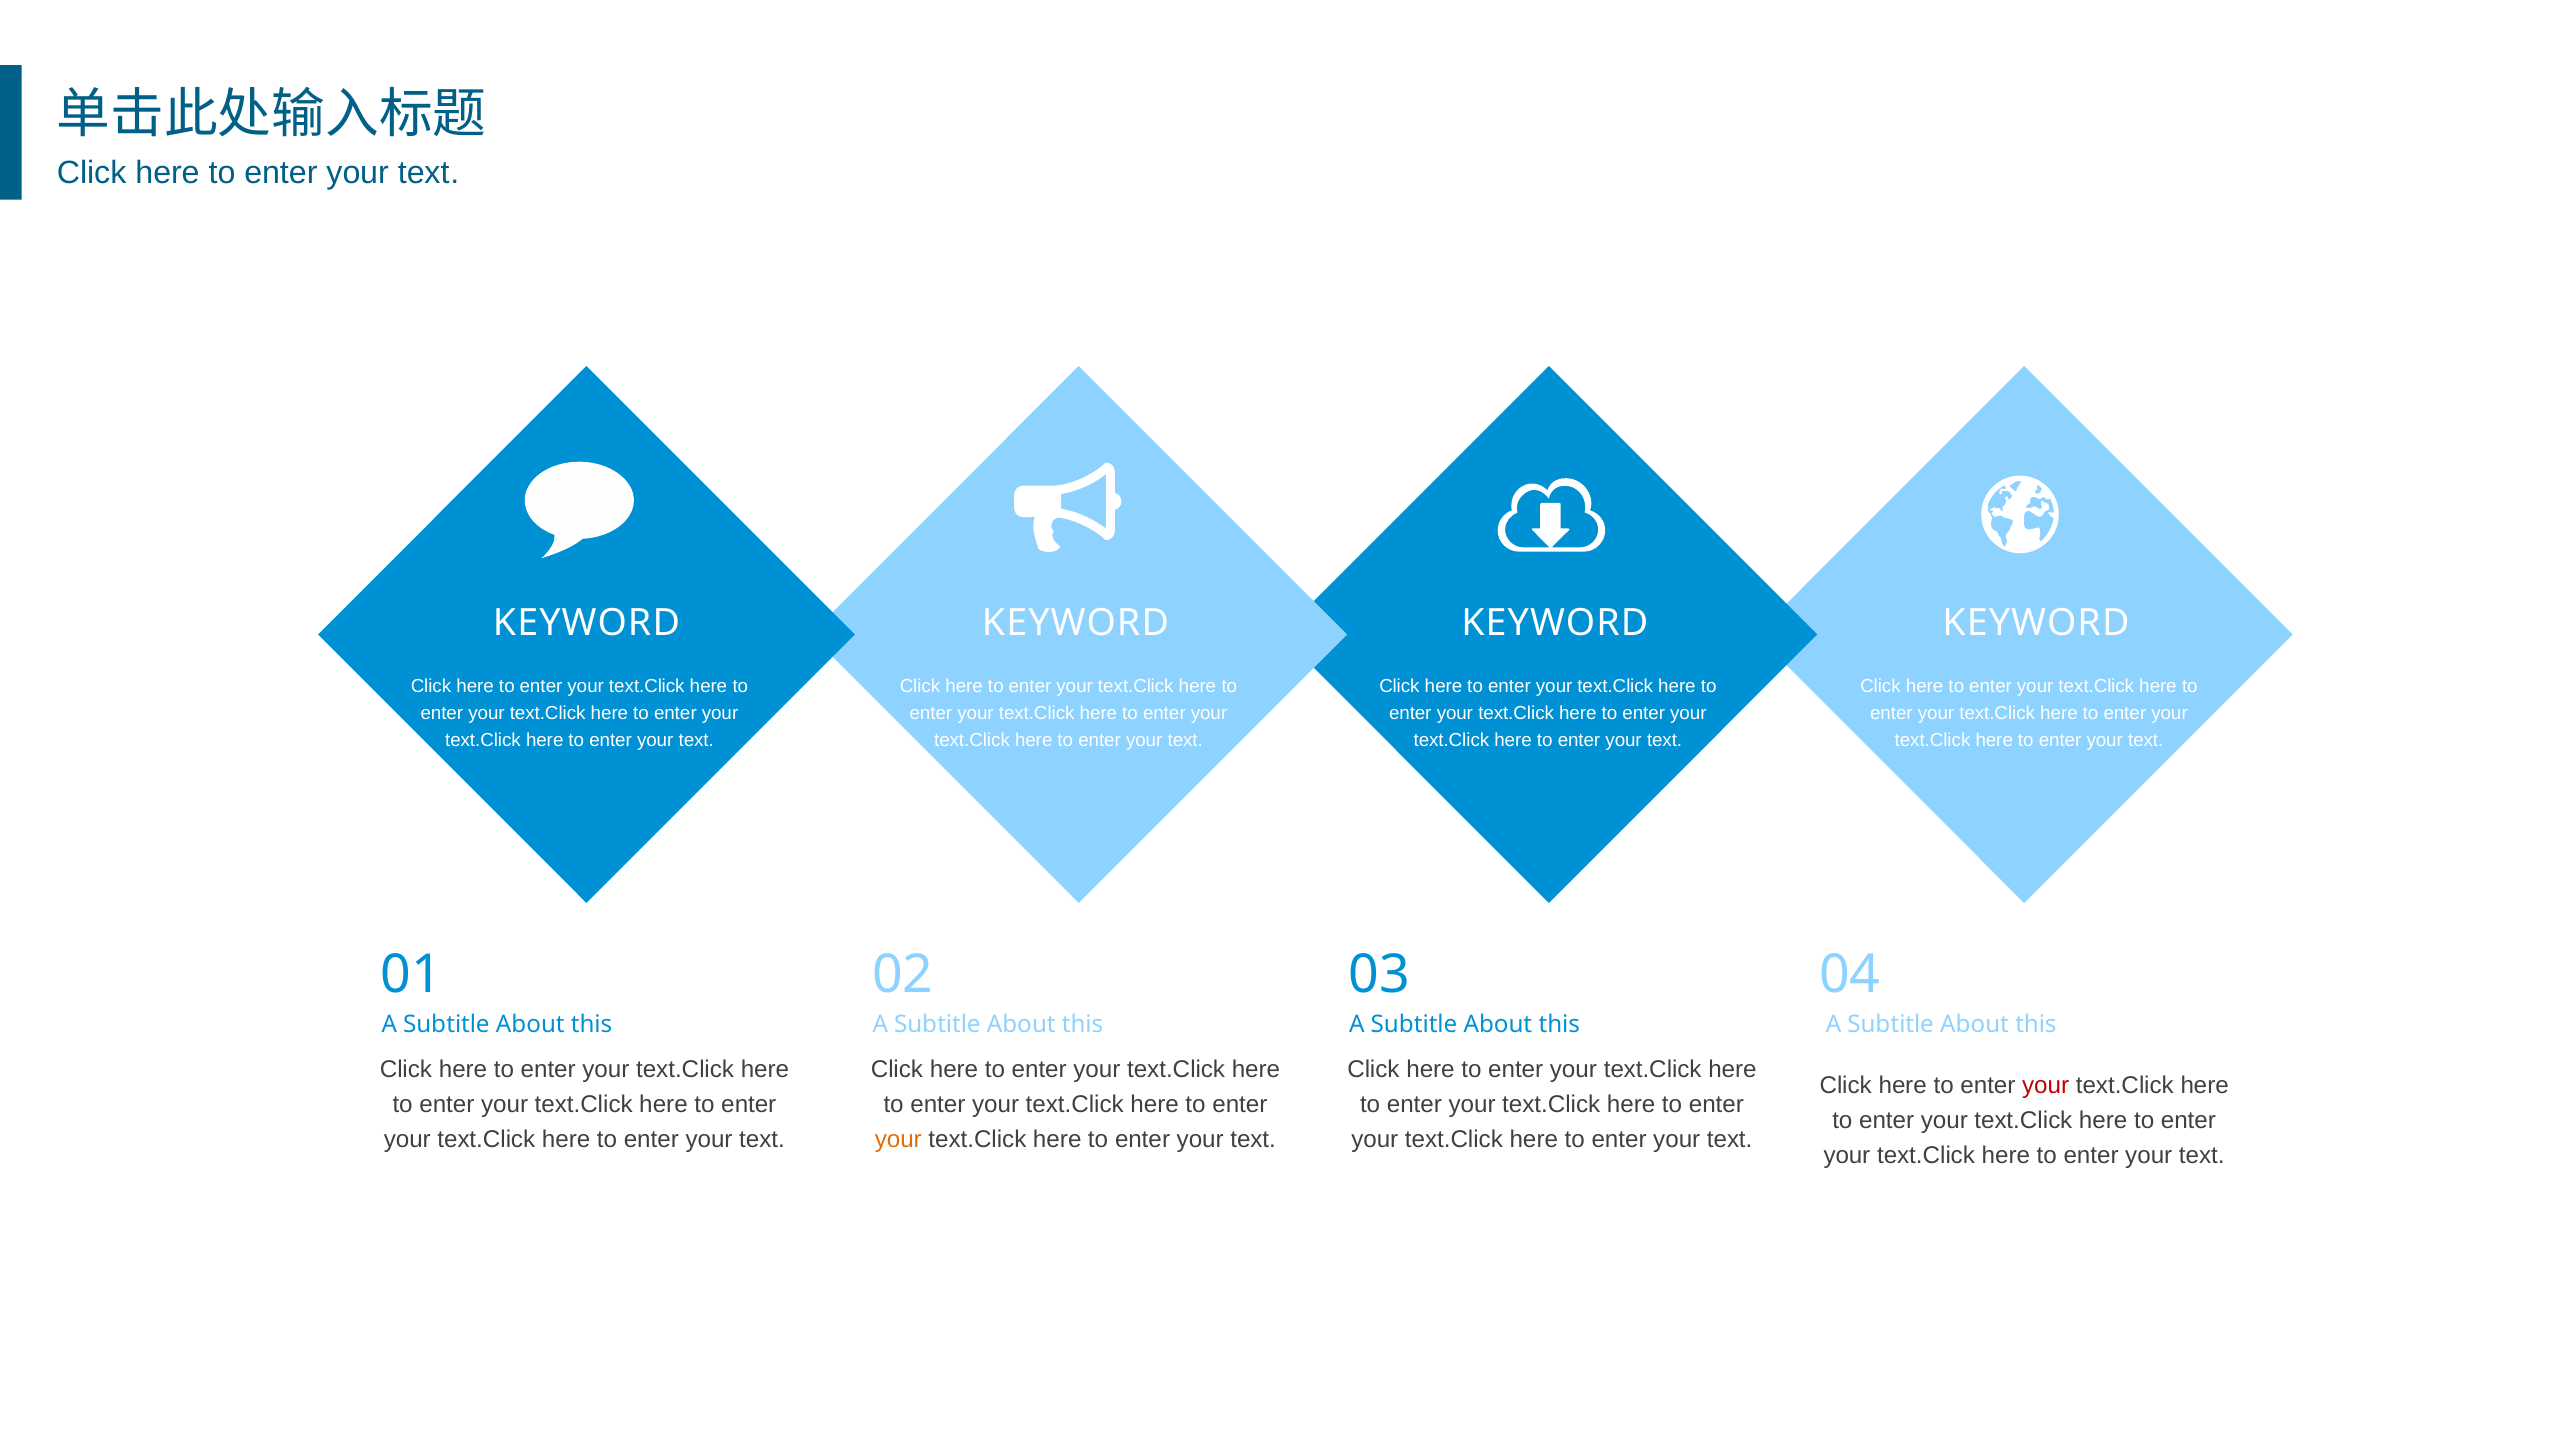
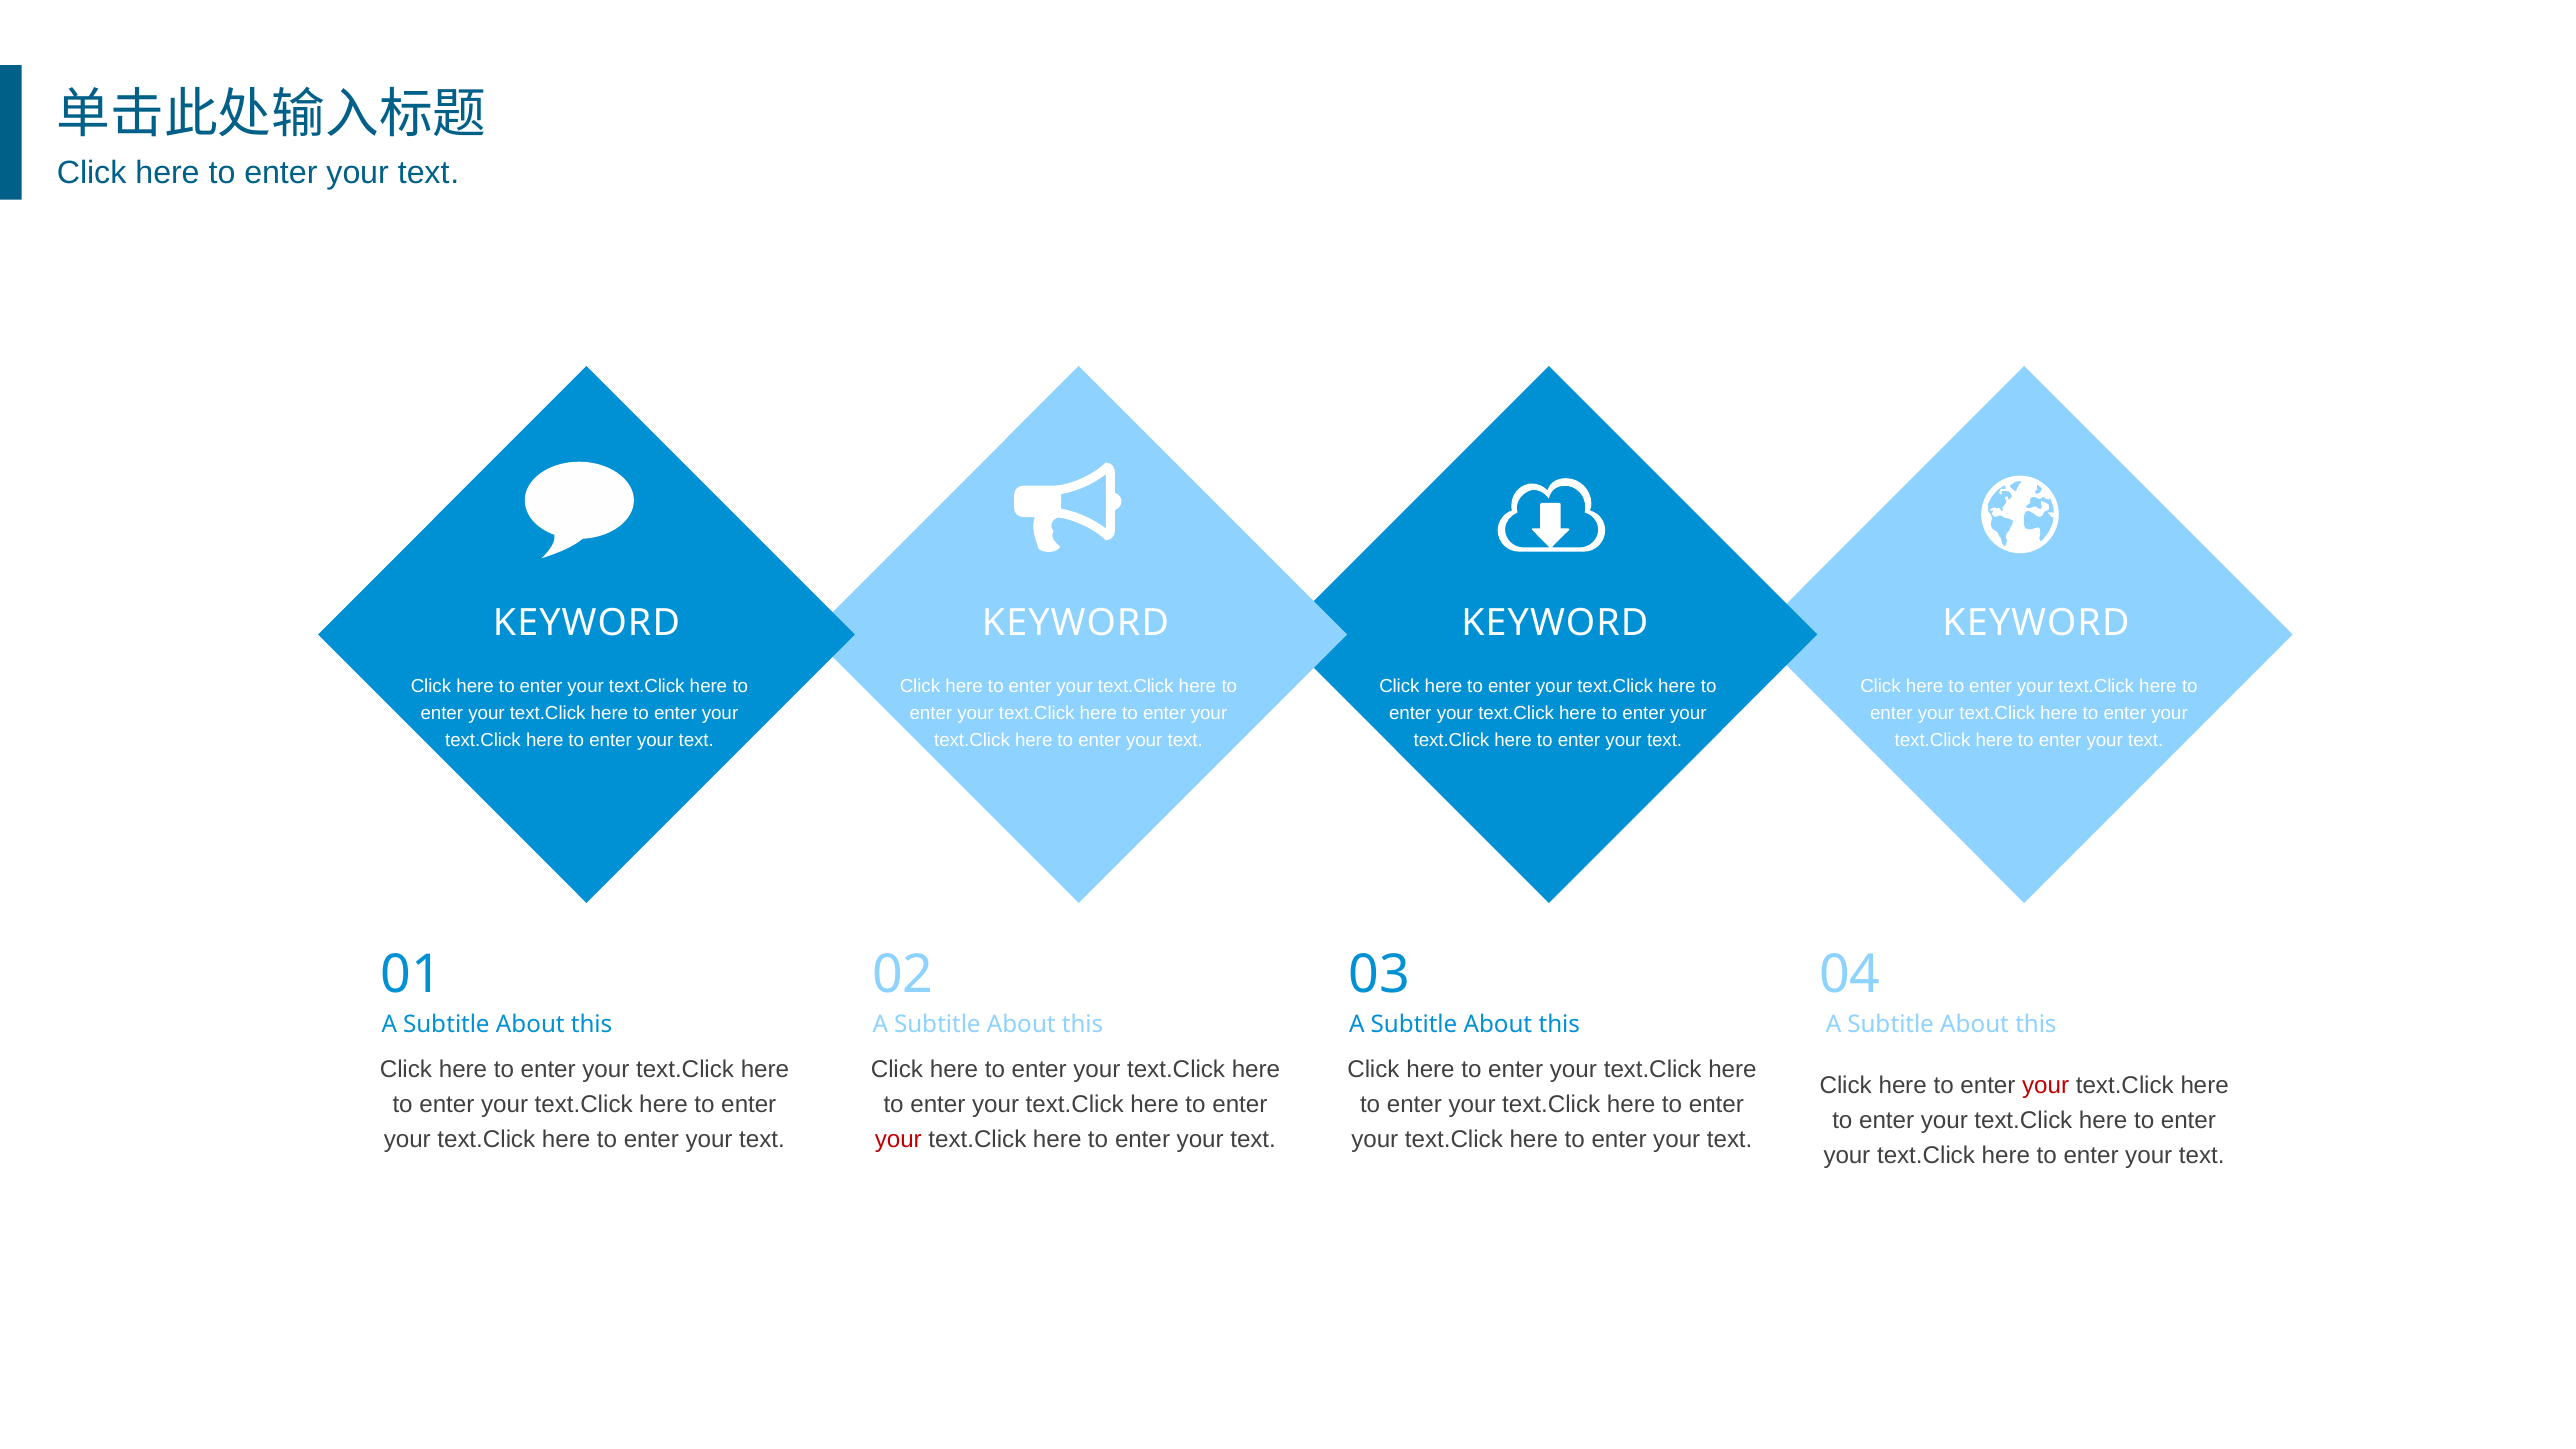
your at (898, 1139) colour: orange -> red
